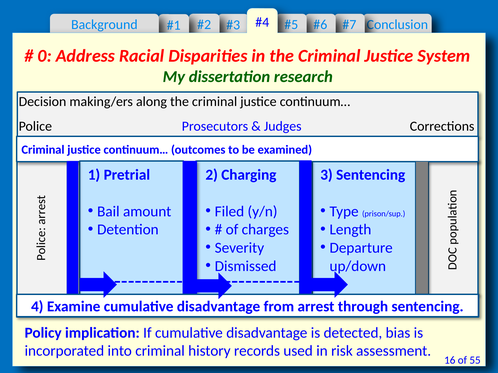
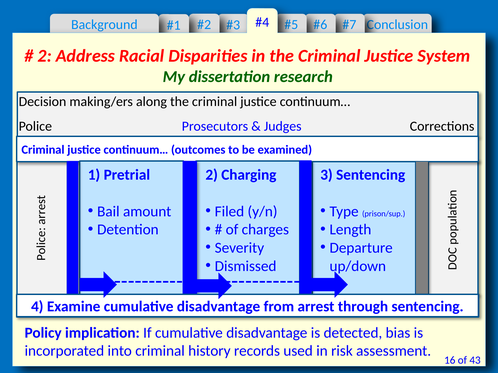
0 at (45, 56): 0 -> 2
55: 55 -> 43
